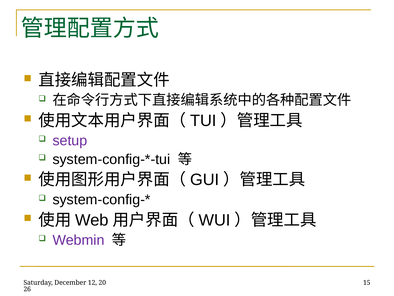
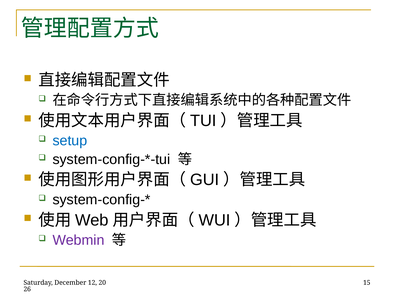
setup colour: purple -> blue
